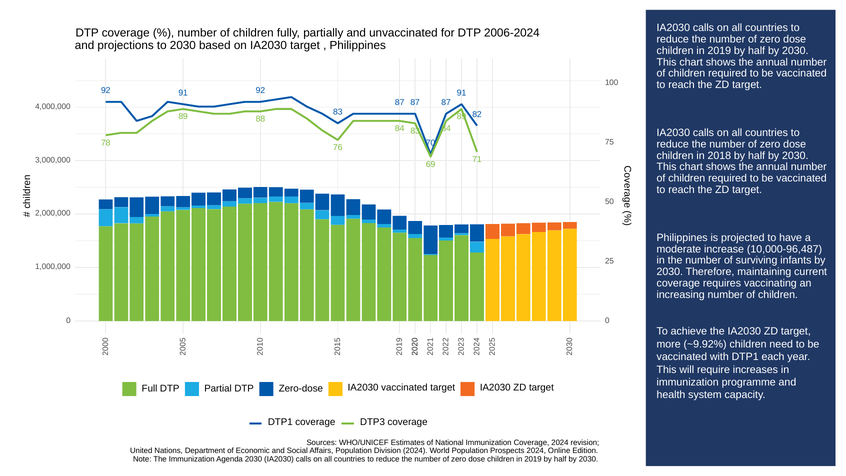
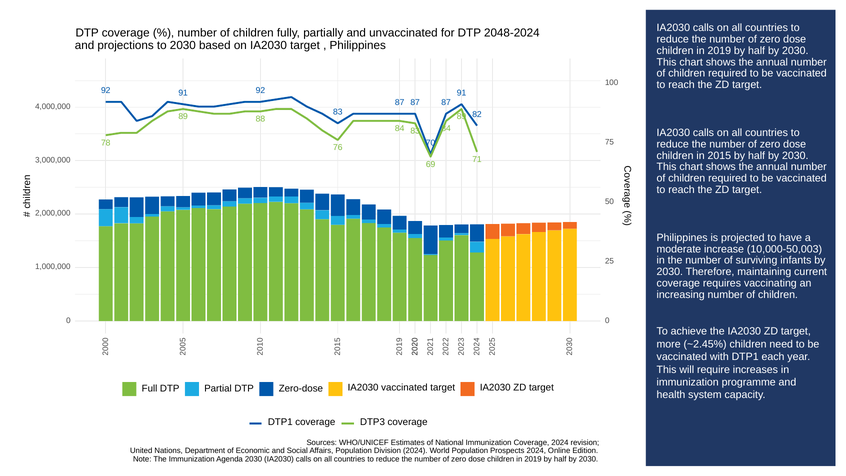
2006-2024: 2006-2024 -> 2048-2024
2018: 2018 -> 2015
10,000-96,487: 10,000-96,487 -> 10,000-50,003
~9.92%: ~9.92% -> ~2.45%
